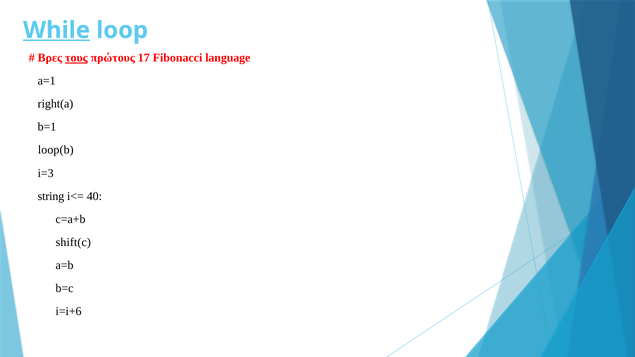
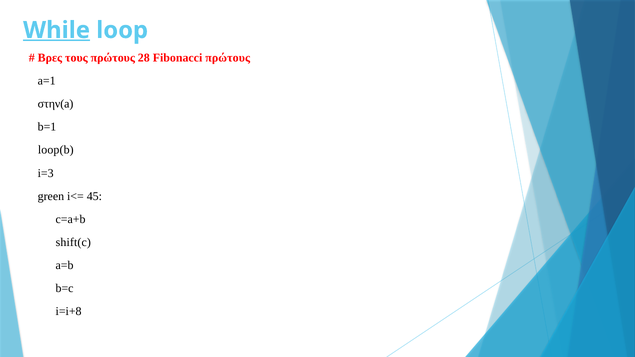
τους underline: present -> none
17: 17 -> 28
Fibonacci language: language -> πρώτους
right(a: right(a -> στην(a
string: string -> green
40: 40 -> 45
i=i+6: i=i+6 -> i=i+8
